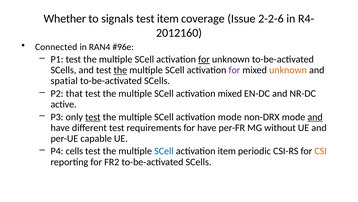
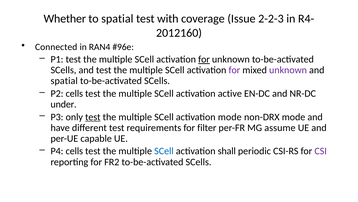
to signals: signals -> spatial
test item: item -> with
2-2-6: 2-2-6 -> 2-2-3
the at (120, 70) underline: present -> none
unknown at (288, 70) colour: orange -> purple
P2 that: that -> cells
activation mixed: mixed -> active
active: active -> under
and at (315, 117) underline: present -> none
for have: have -> filter
without: without -> assume
activation item: item -> shall
CSI colour: orange -> purple
